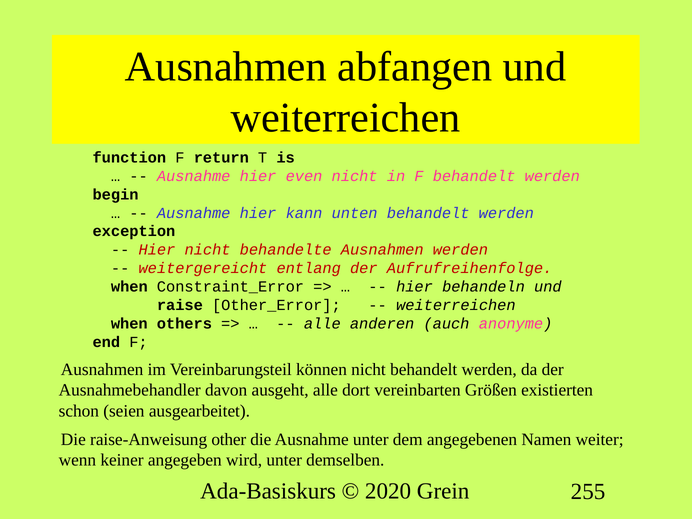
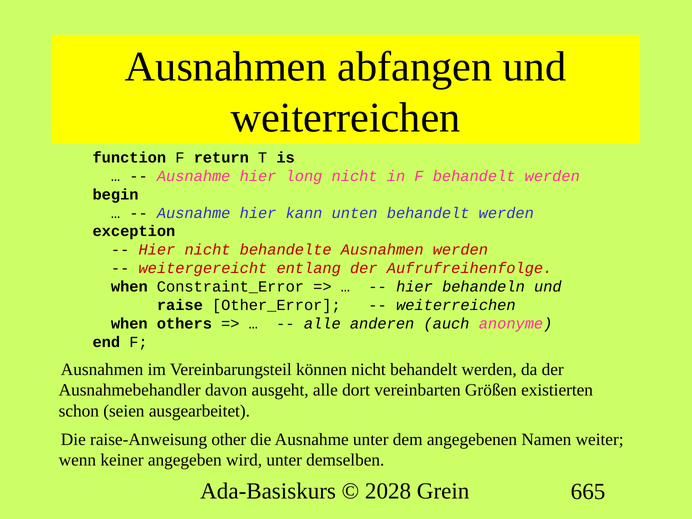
even: even -> long
2020: 2020 -> 2028
255: 255 -> 665
